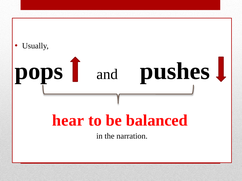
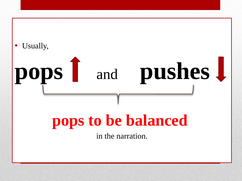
hear at (68, 121): hear -> pops
